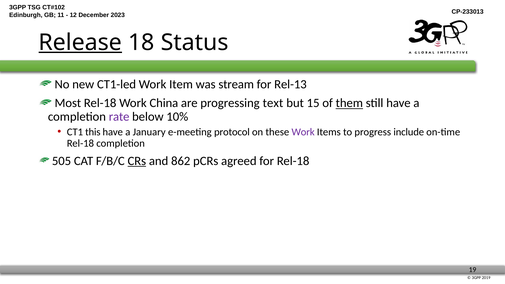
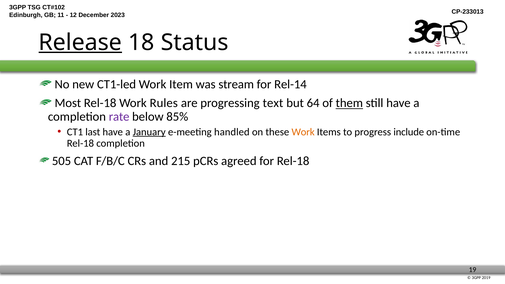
Rel-13: Rel-13 -> Rel-14
China: China -> Rules
15: 15 -> 64
10%: 10% -> 85%
this: this -> last
January underline: none -> present
protocol: protocol -> handled
Work at (303, 132) colour: purple -> orange
CRs underline: present -> none
862: 862 -> 215
